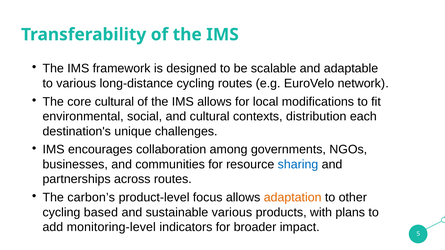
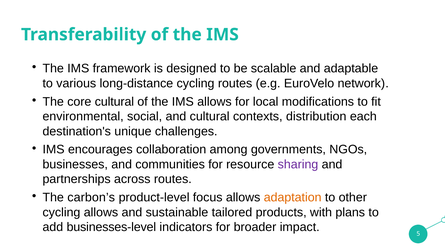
sharing colour: blue -> purple
cycling based: based -> allows
sustainable various: various -> tailored
monitoring-level: monitoring-level -> businesses-level
